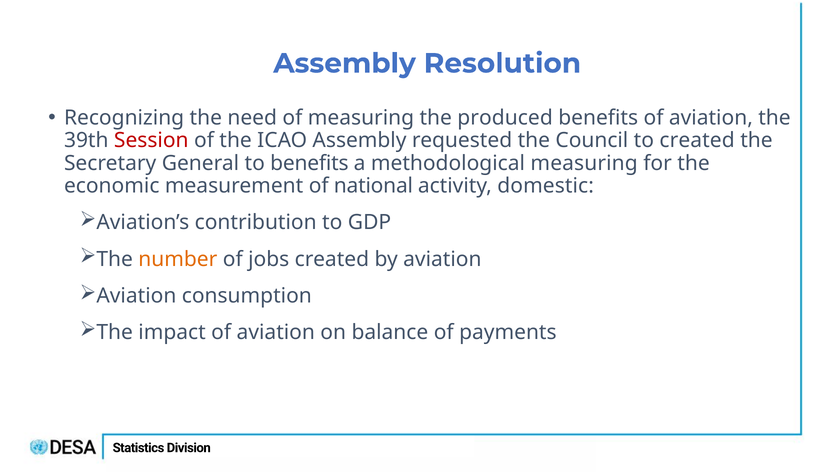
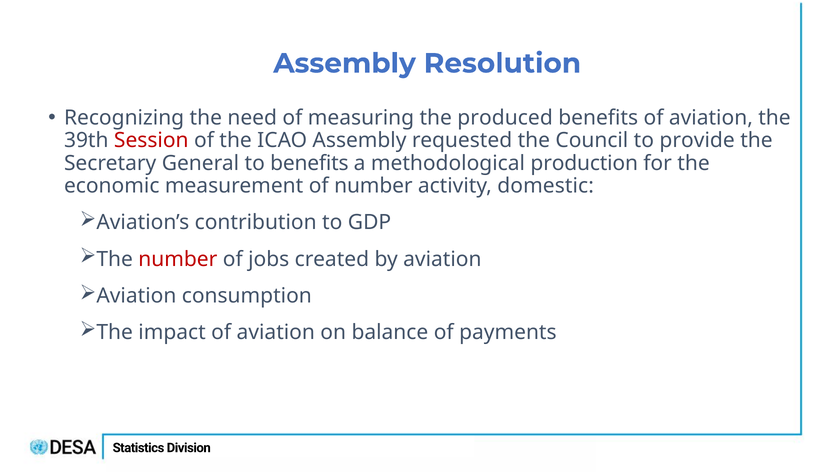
to created: created -> provide
methodological measuring: measuring -> production
of national: national -> number
number at (178, 259) colour: orange -> red
